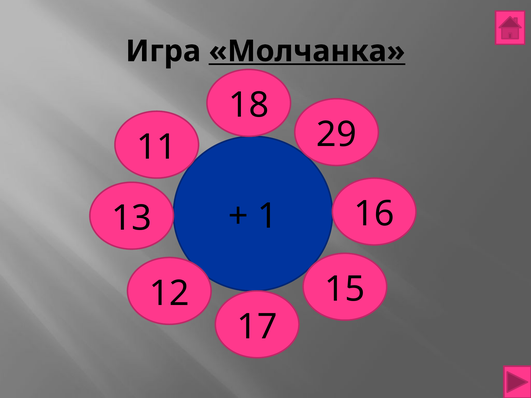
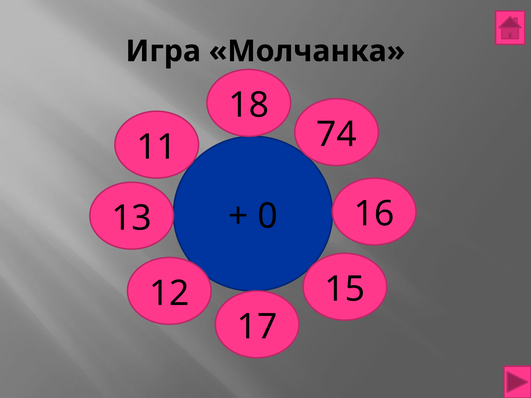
Молчанка underline: present -> none
29: 29 -> 74
1: 1 -> 0
